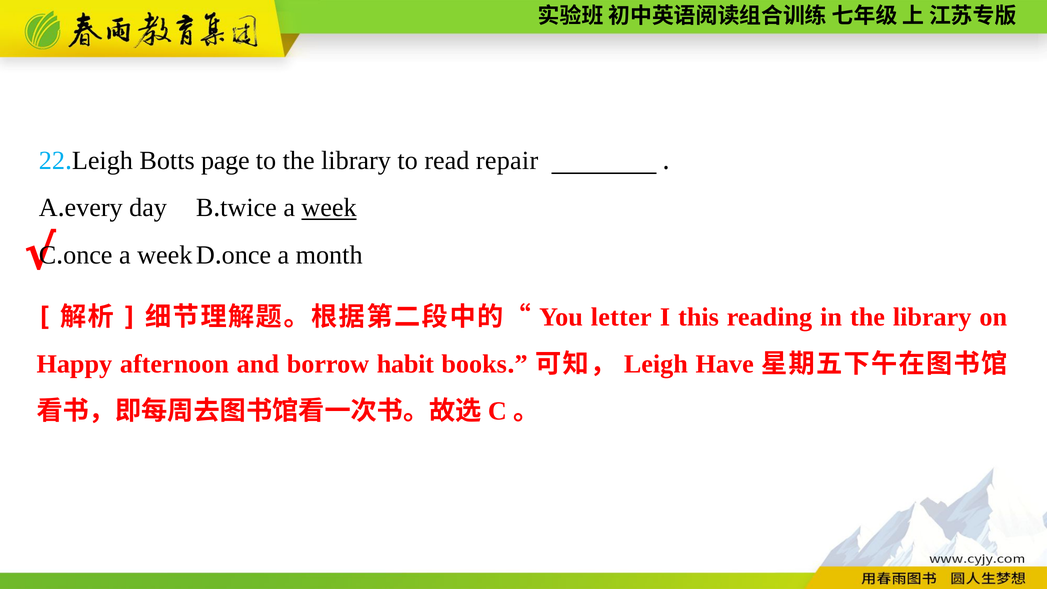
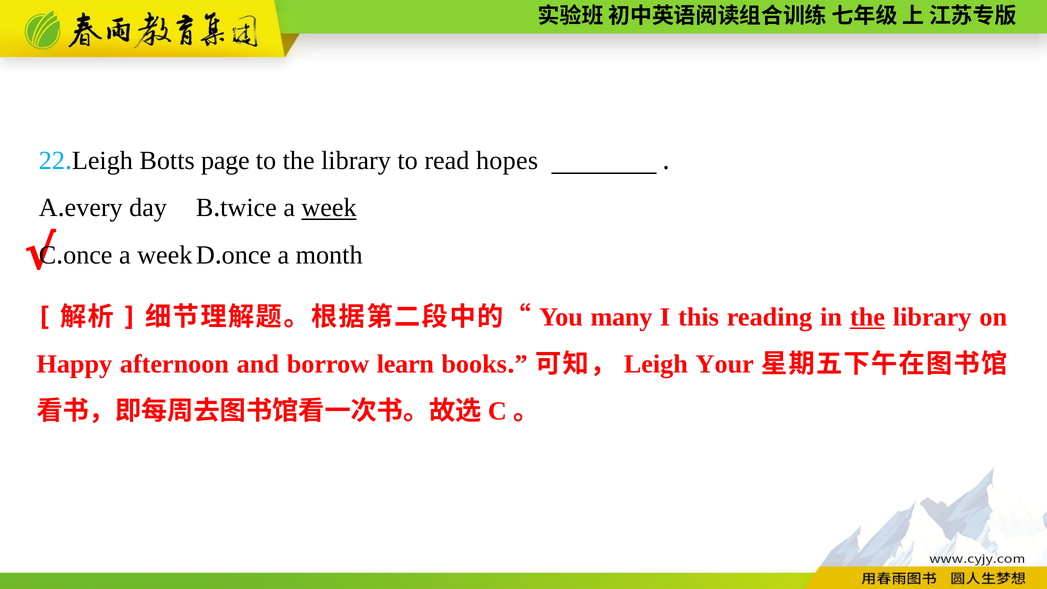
repair: repair -> hopes
letter: letter -> many
the at (867, 317) underline: none -> present
habit: habit -> learn
Have: Have -> Your
